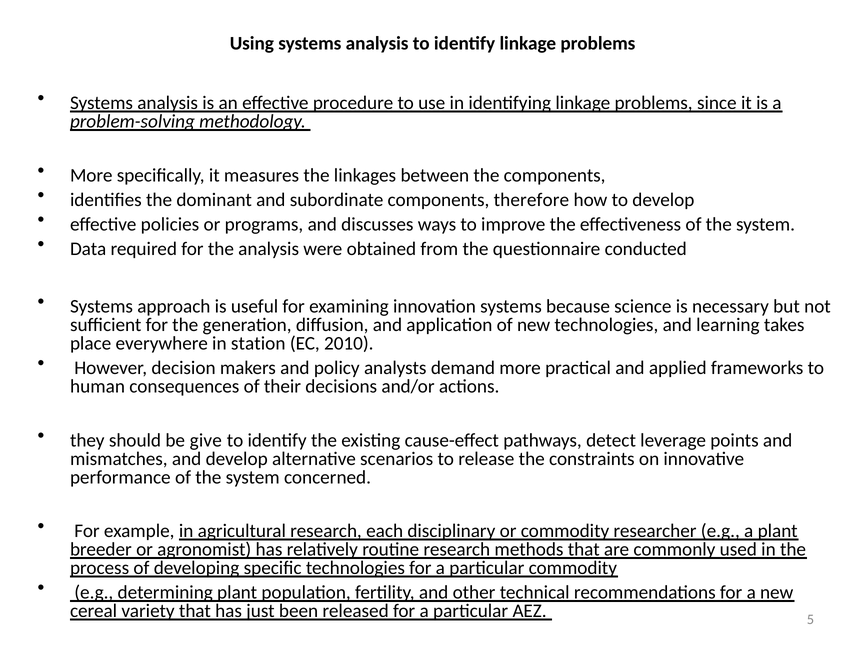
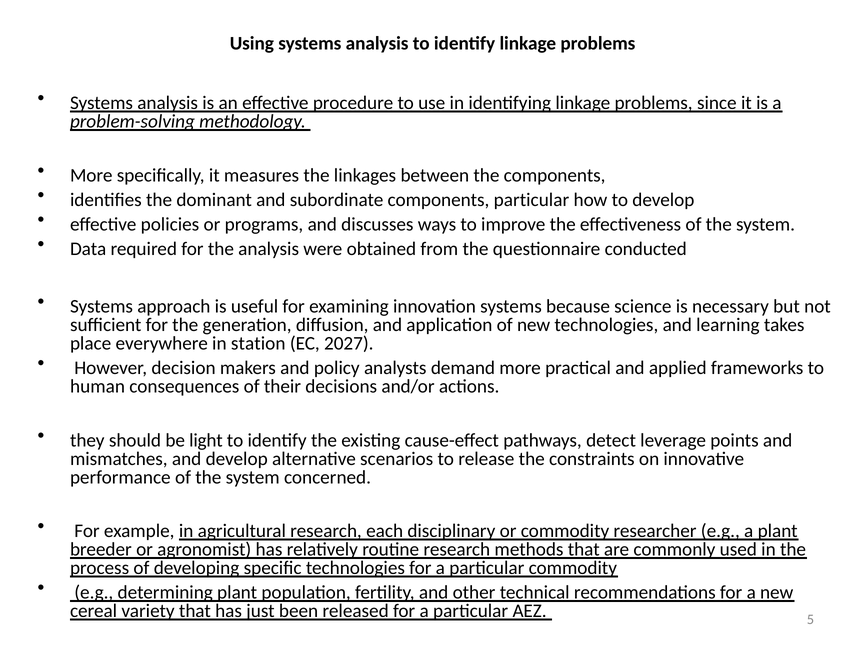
components therefore: therefore -> particular
2010: 2010 -> 2027
give: give -> light
